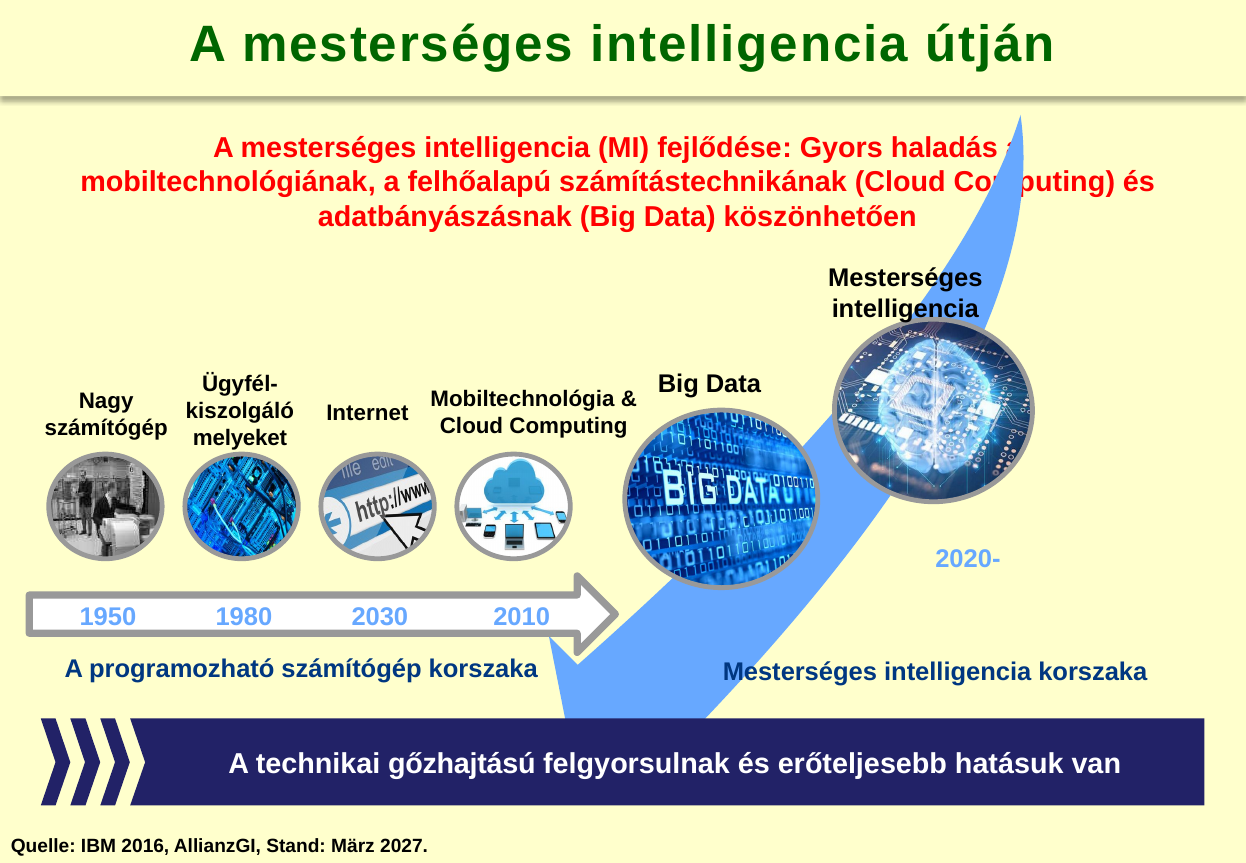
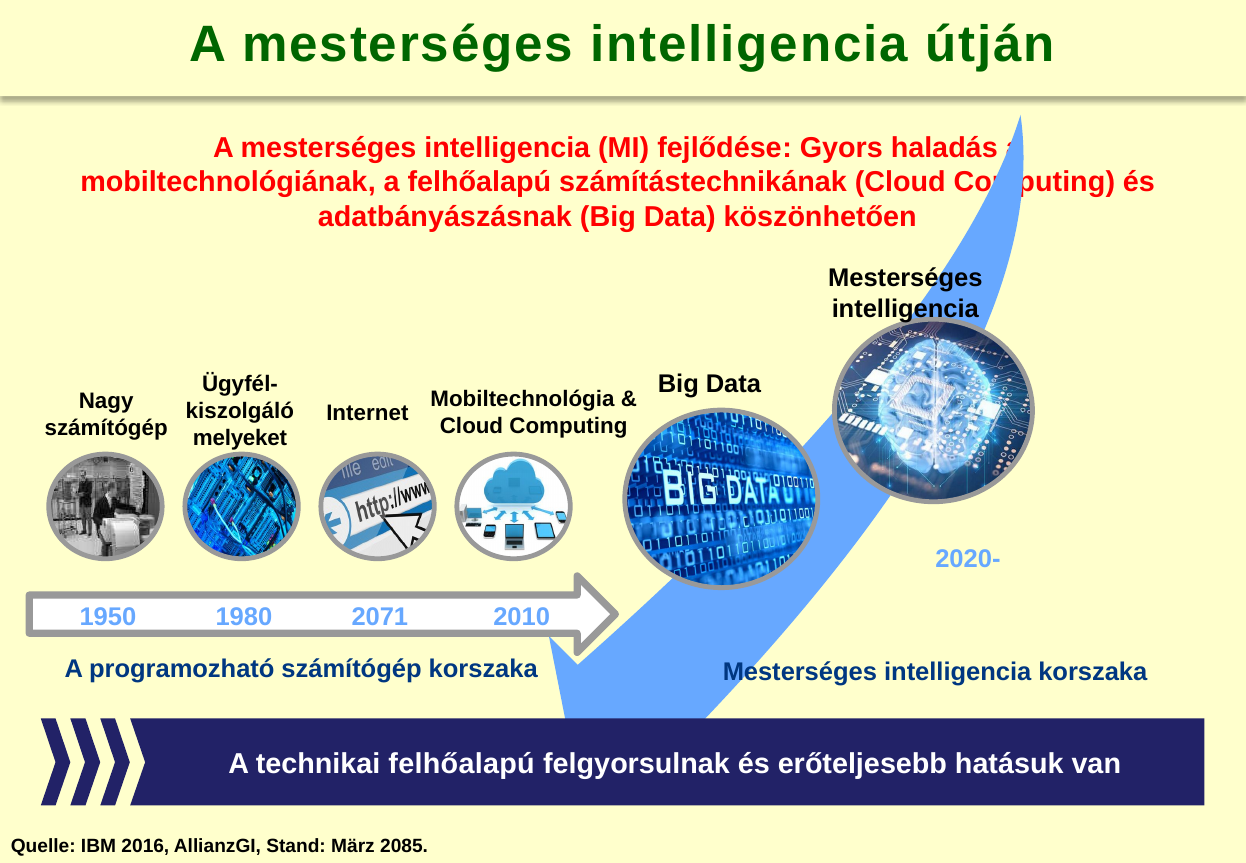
2030: 2030 -> 2071
technikai gőzhajtású: gőzhajtású -> felhőalapú
2027: 2027 -> 2085
